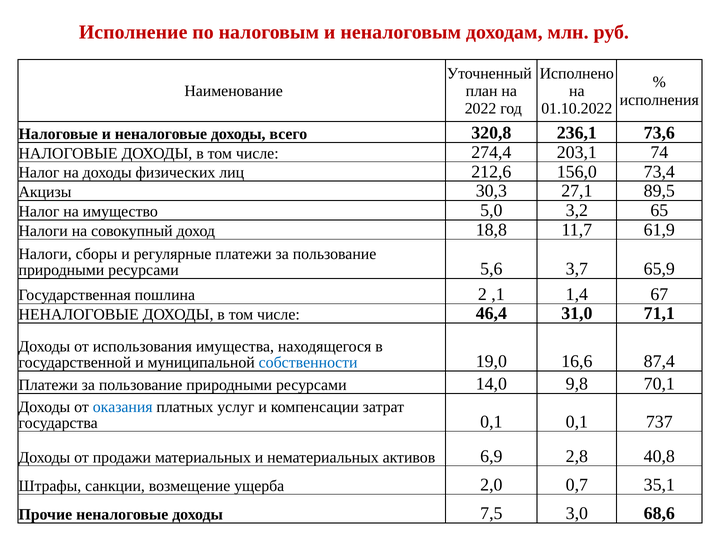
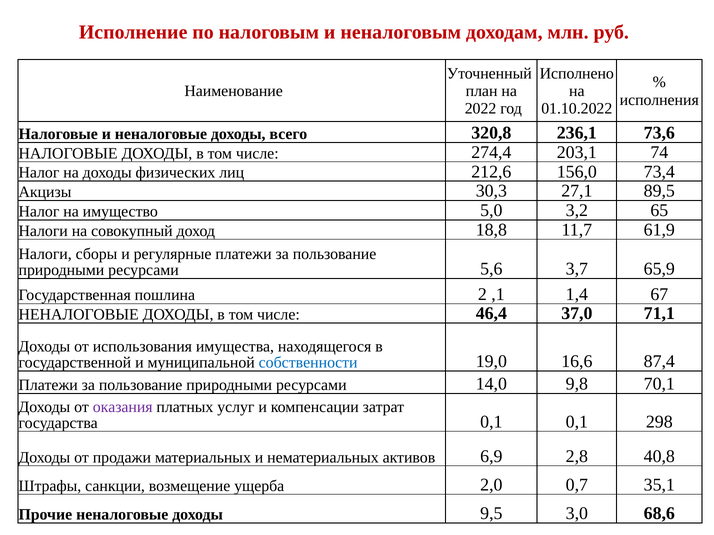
31,0: 31,0 -> 37,0
оказания colour: blue -> purple
737: 737 -> 298
7,5: 7,5 -> 9,5
